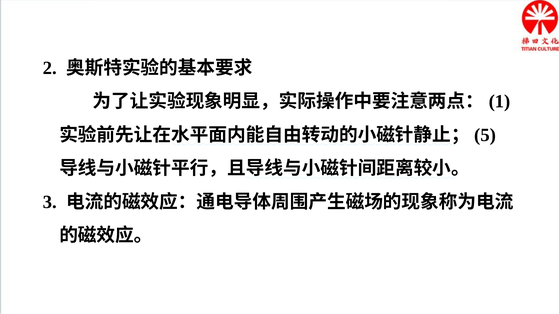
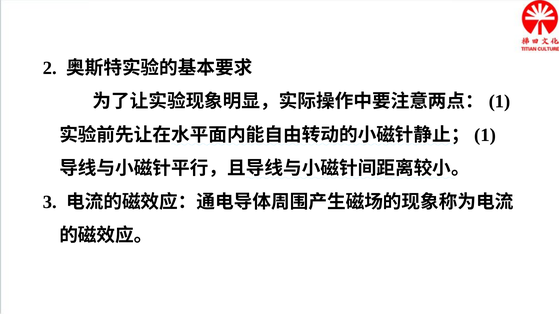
5 at (485, 135): 5 -> 1
